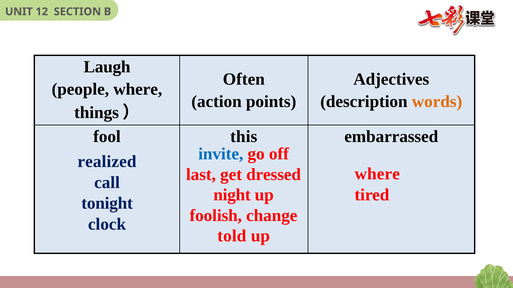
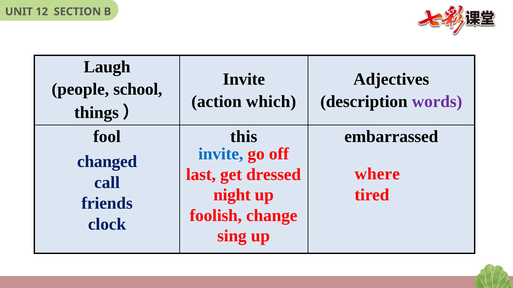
Often at (244, 79): Often -> Invite
people where: where -> school
points: points -> which
words colour: orange -> purple
realized: realized -> changed
tonight: tonight -> friends
told: told -> sing
